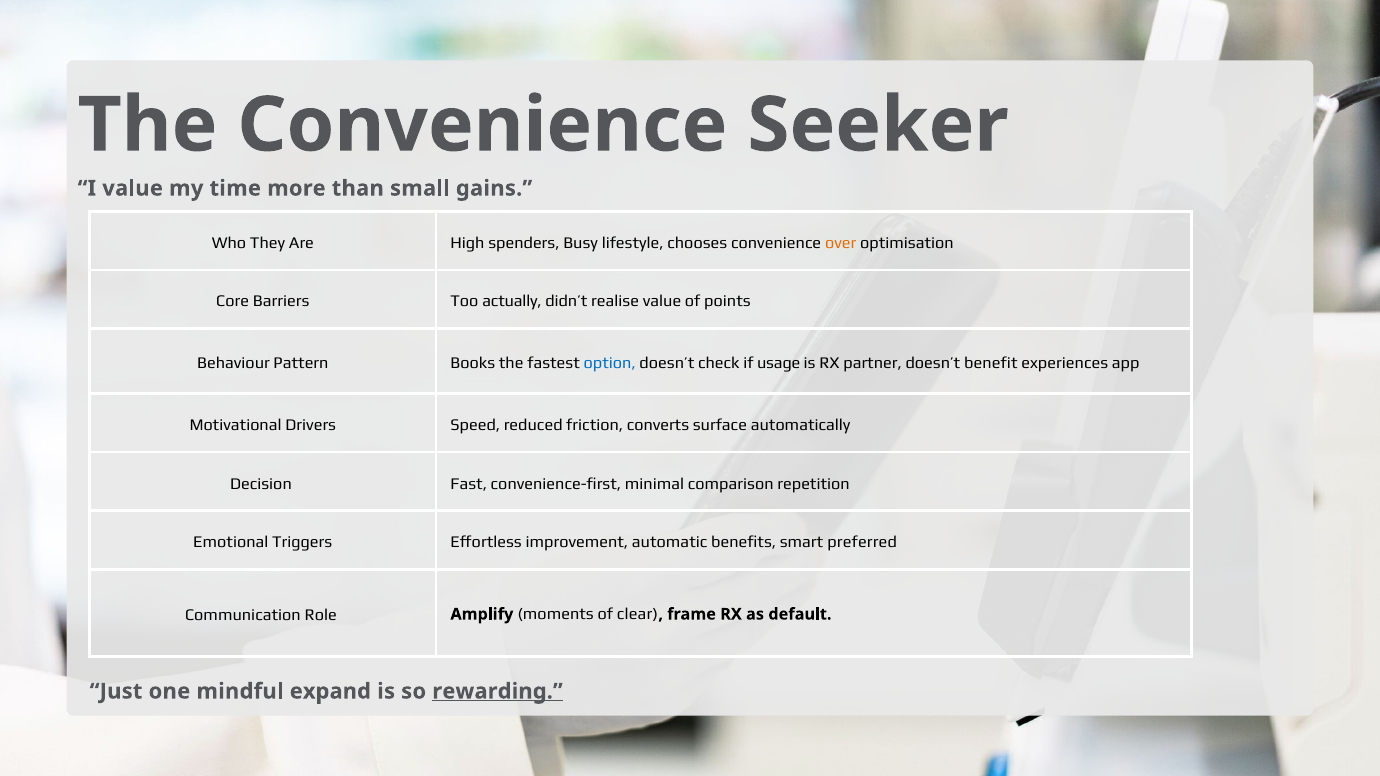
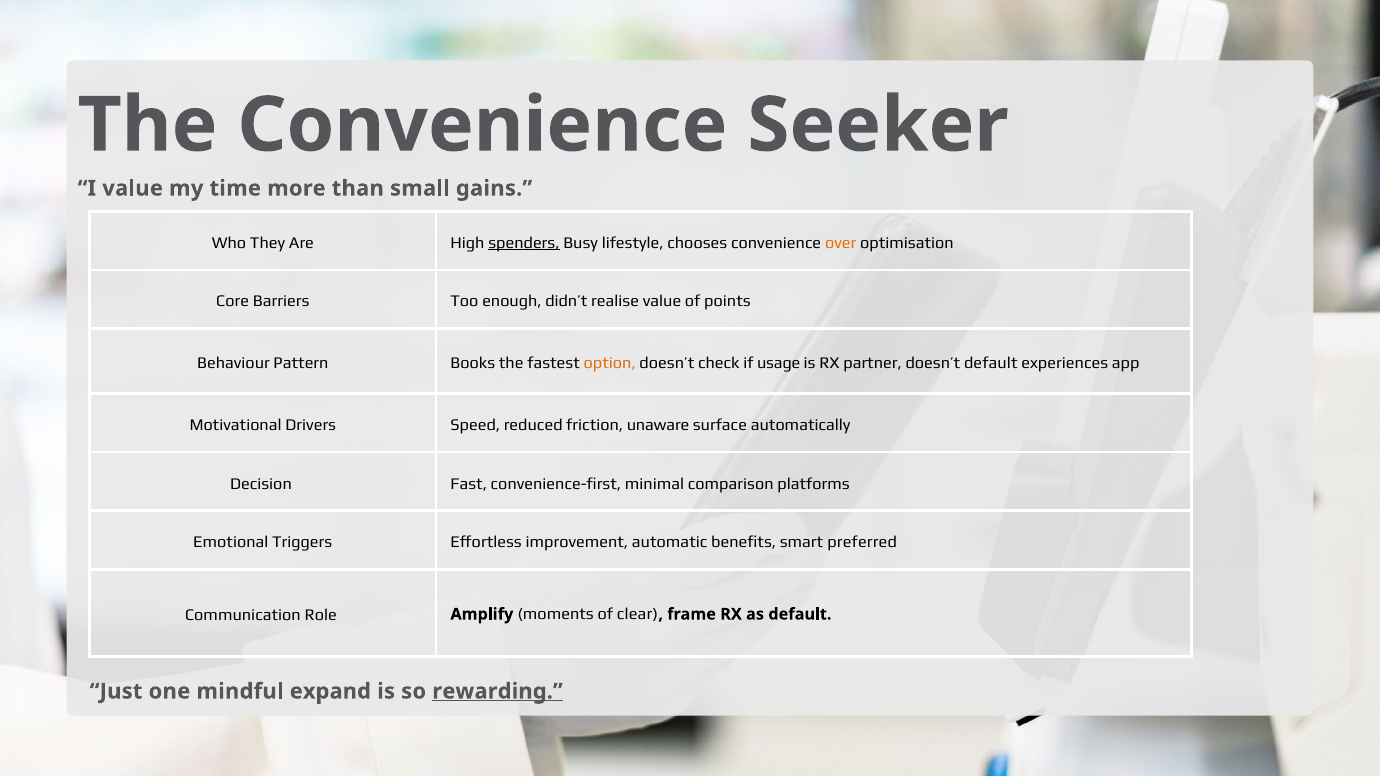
spenders underline: none -> present
actually: actually -> enough
option colour: blue -> orange
doesn’t benefit: benefit -> default
converts: converts -> unaware
repetition: repetition -> platforms
